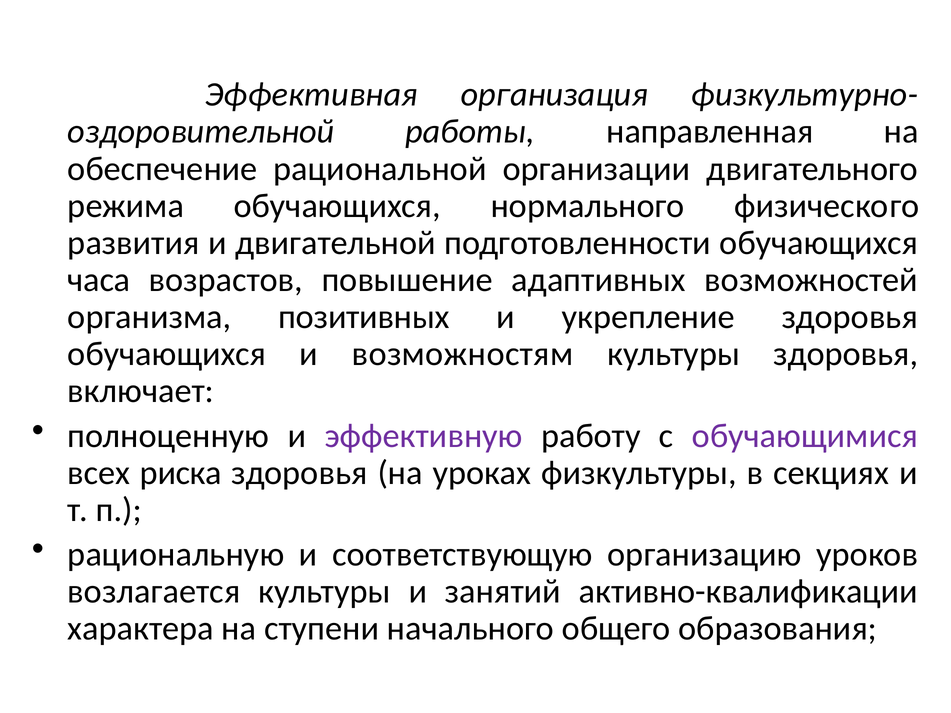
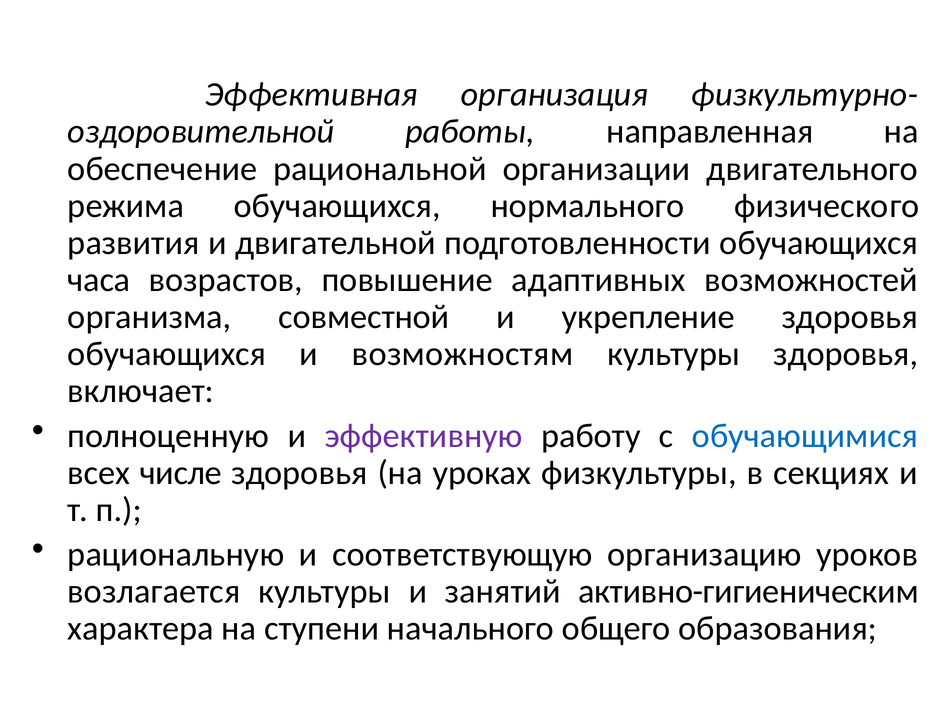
позитивных: позитивных -> совместной
обучающимися colour: purple -> blue
риска: риска -> числе
активно-квалификации: активно-квалификации -> активно-гигиеническим
